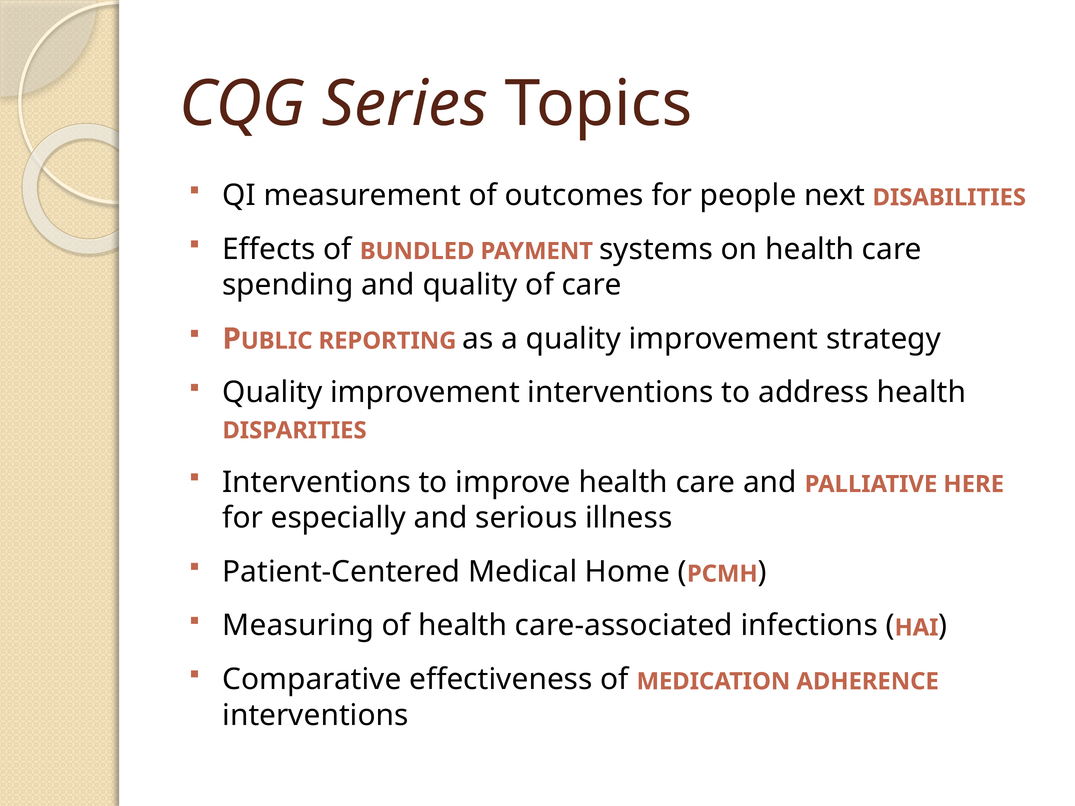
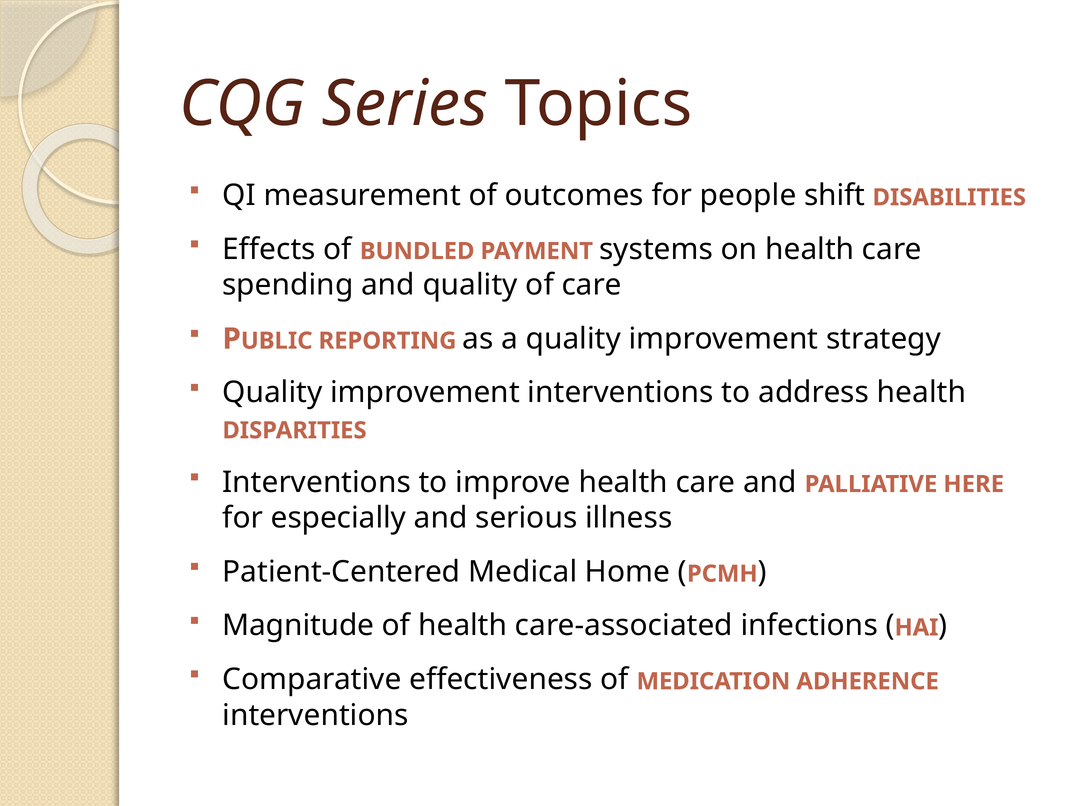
next: next -> shift
Measuring: Measuring -> Magnitude
